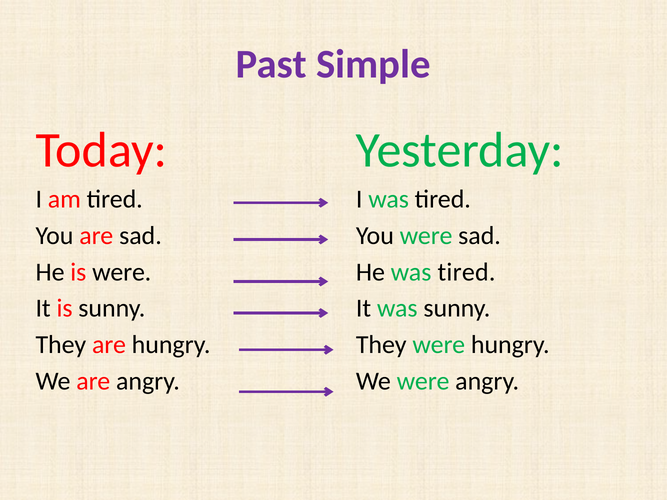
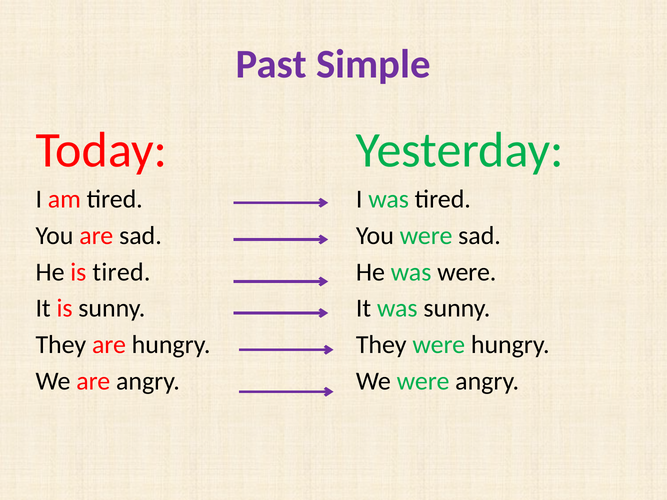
is were: were -> tired
He was tired: tired -> were
